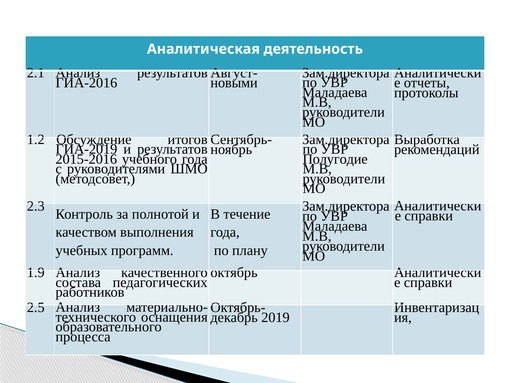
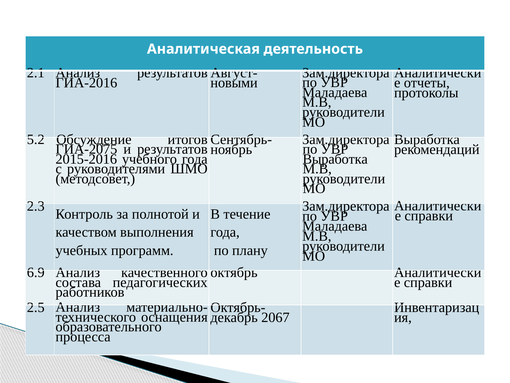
1.2: 1.2 -> 5.2
ГИА-2019: ГИА-2019 -> ГИА-2075
Полугодие at (335, 159): Полугодие -> Выработка
1.9: 1.9 -> 6.9
2019: 2019 -> 2067
